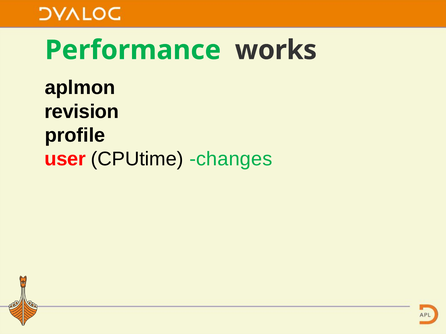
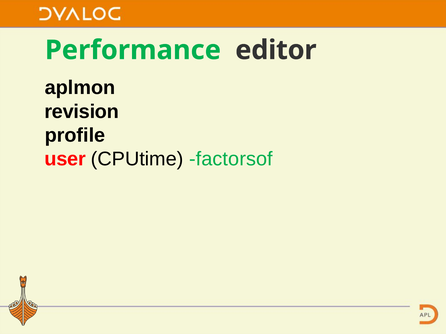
works: works -> editor
changes: changes -> factorsof
